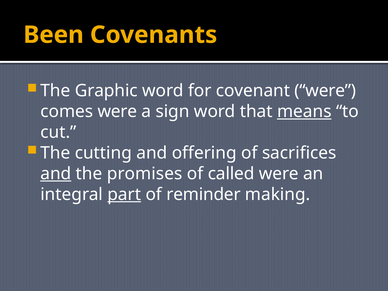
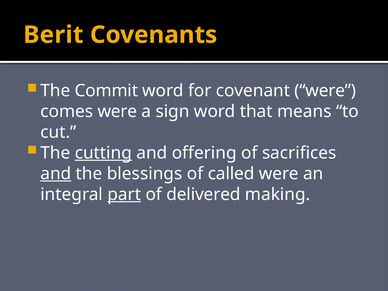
Been: Been -> Berit
Graphic: Graphic -> Commit
means underline: present -> none
cutting underline: none -> present
promises: promises -> blessings
reminder: reminder -> delivered
